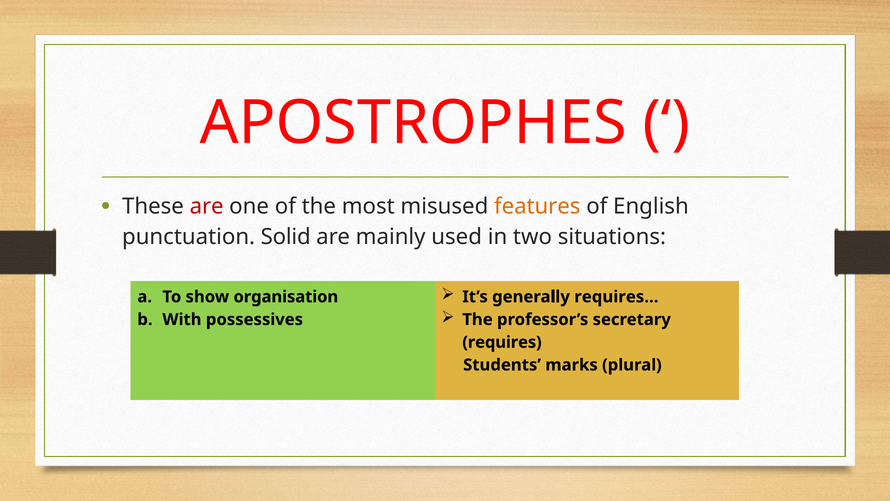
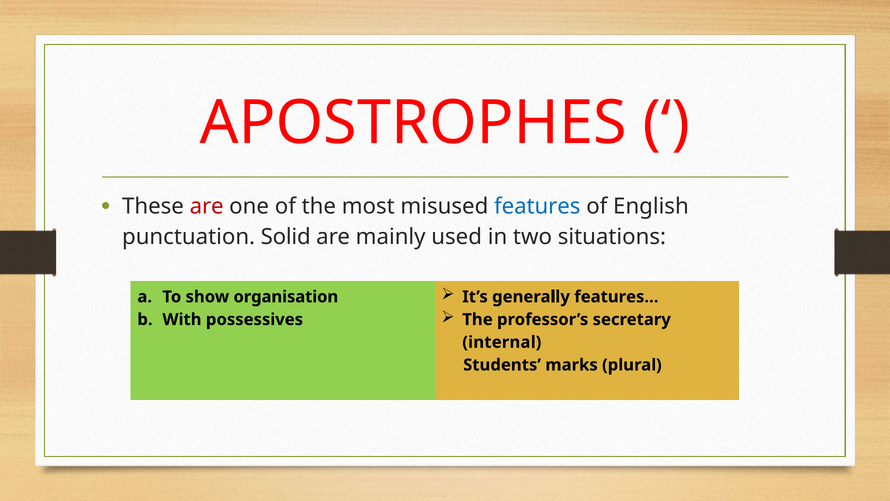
features colour: orange -> blue
requires…: requires… -> features…
requires: requires -> internal
